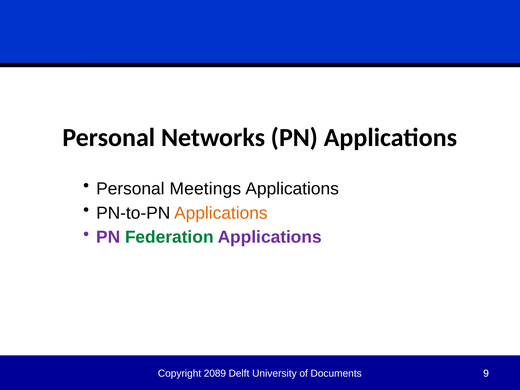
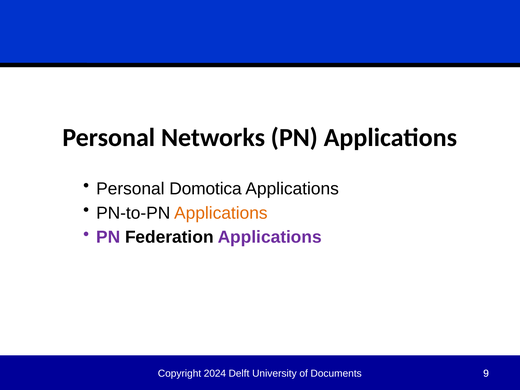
Meetings: Meetings -> Domotica
Federation colour: green -> black
2089: 2089 -> 2024
